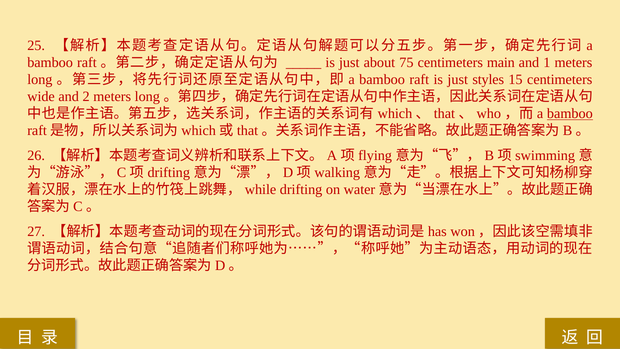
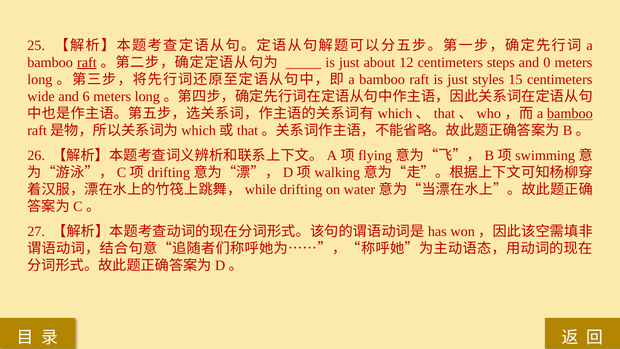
raft at (87, 62) underline: none -> present
75: 75 -> 12
main: main -> steps
1: 1 -> 0
2: 2 -> 6
